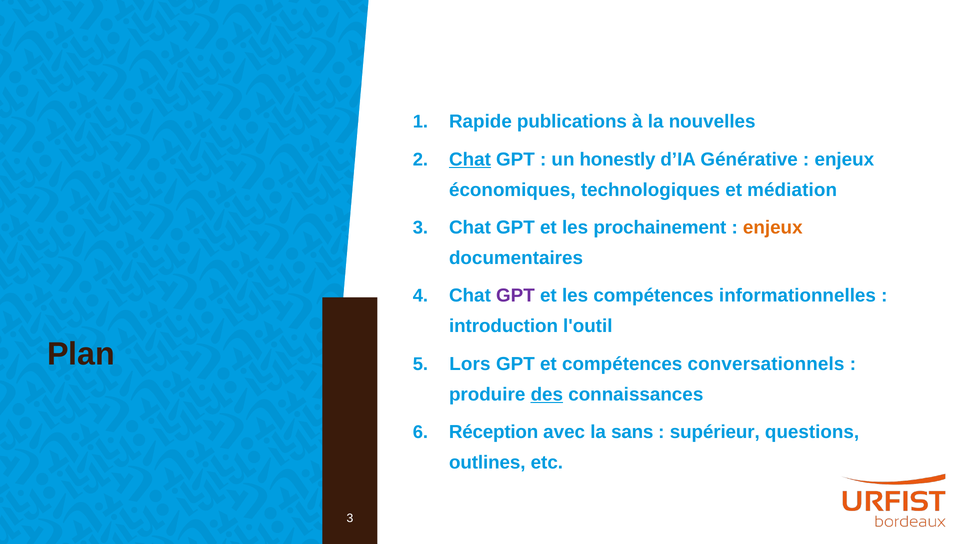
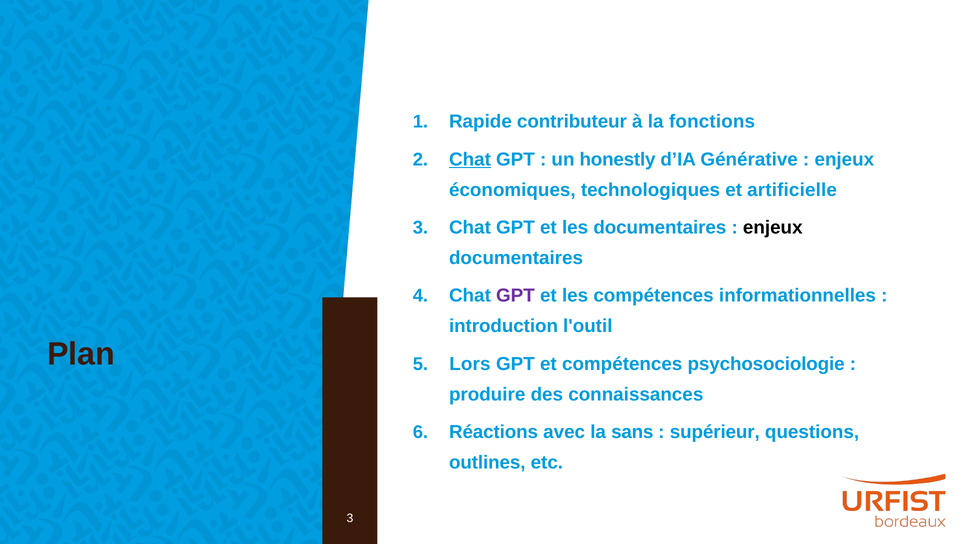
publications: publications -> contributeur
nouvelles: nouvelles -> fonctions
médiation: médiation -> artificielle
les prochainement: prochainement -> documentaires
enjeux at (773, 228) colour: orange -> black
conversationnels: conversationnels -> psychosociologie
des underline: present -> none
Réception: Réception -> Réactions
